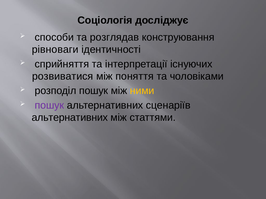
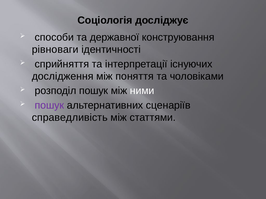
розглядав: розглядав -> державної
розвиватися: розвиватися -> дослідження
ними colour: yellow -> white
альтернативних at (70, 118): альтернативних -> справедливість
